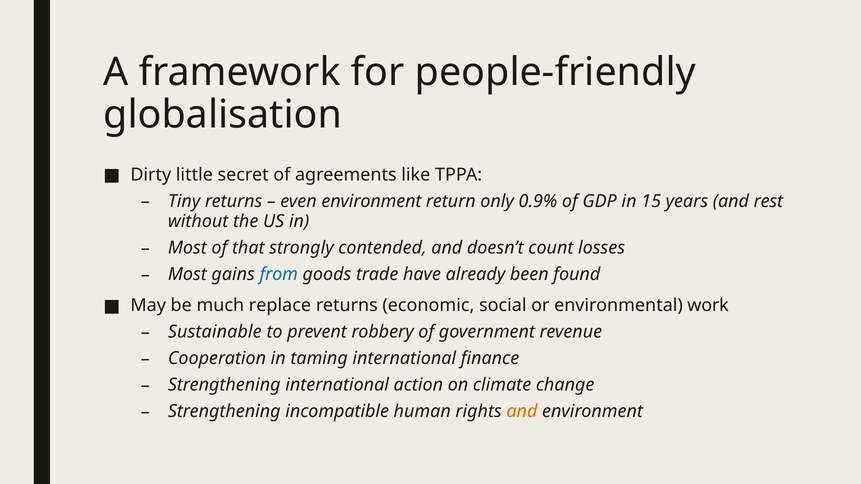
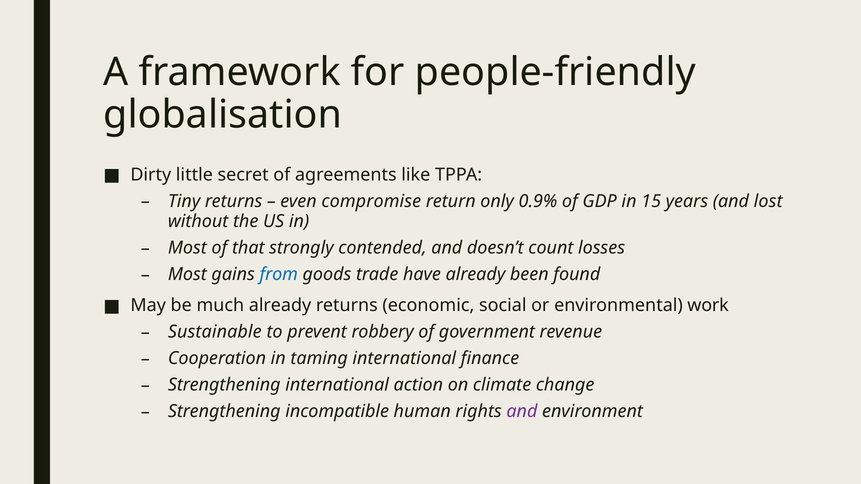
even environment: environment -> compromise
rest: rest -> lost
much replace: replace -> already
and at (522, 412) colour: orange -> purple
